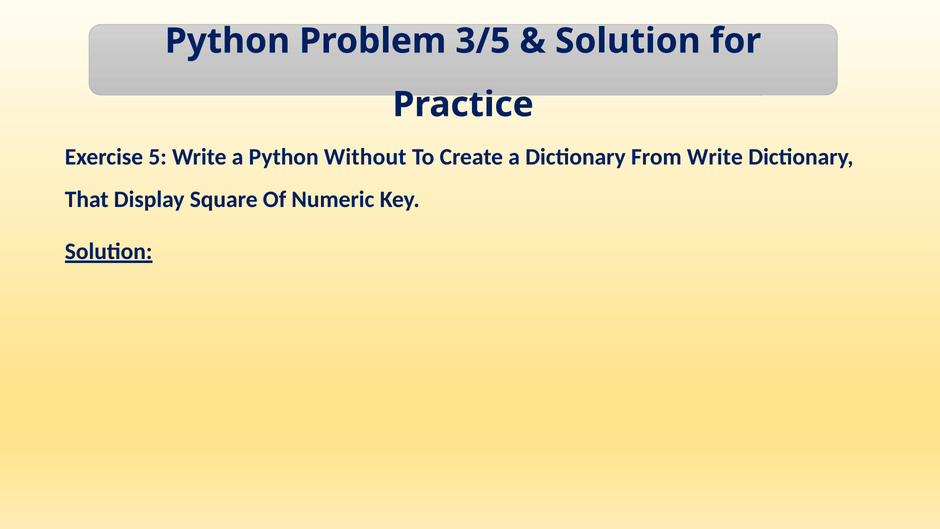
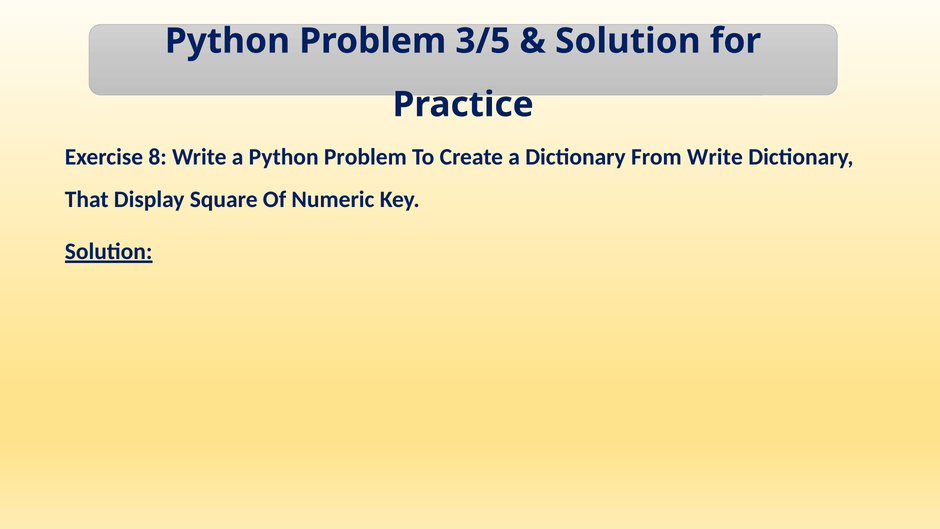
5: 5 -> 8
a Python Without: Without -> Problem
